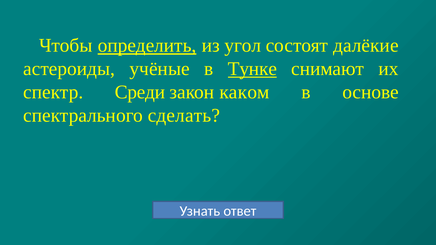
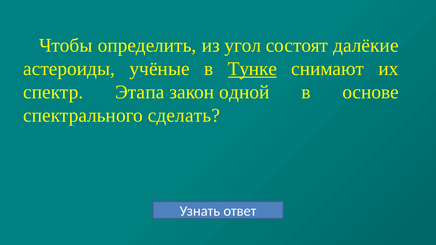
определить underline: present -> none
Среди: Среди -> Этапа
каком: каком -> одной
